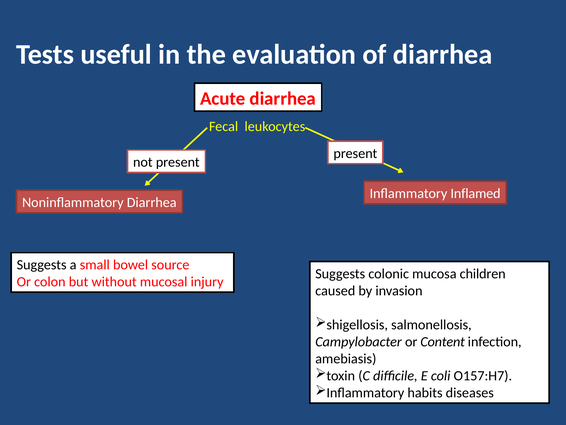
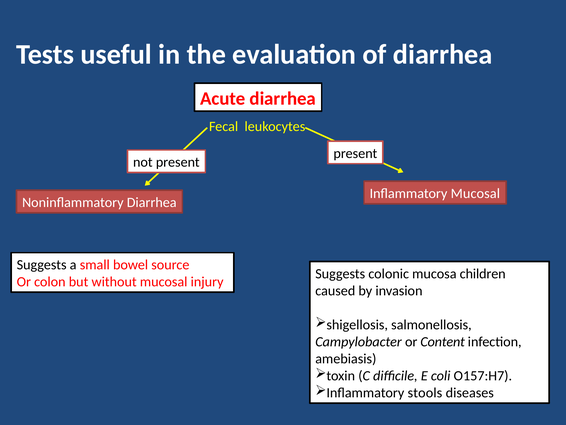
Inflammatory Inflamed: Inflamed -> Mucosal
habits: habits -> stools
